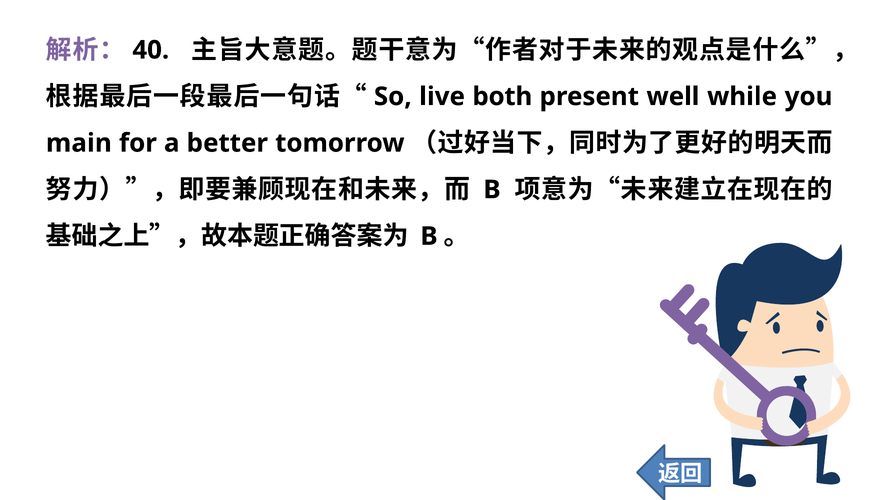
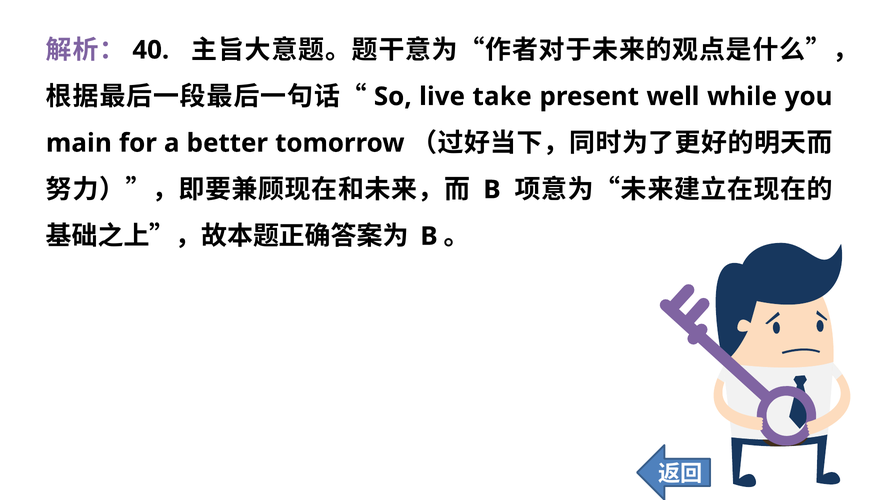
both: both -> take
